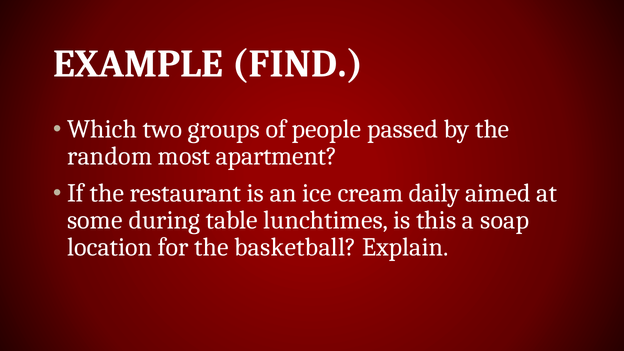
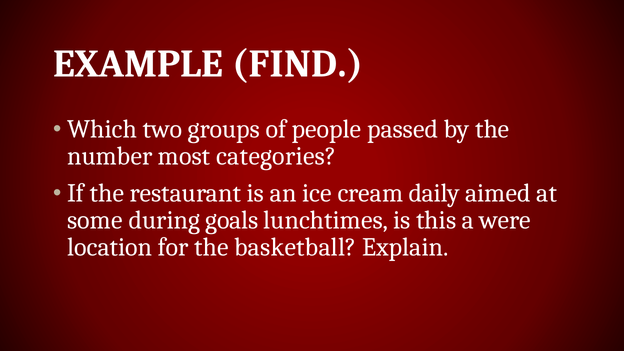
random: random -> number
apartment: apartment -> categories
table: table -> goals
soap: soap -> were
